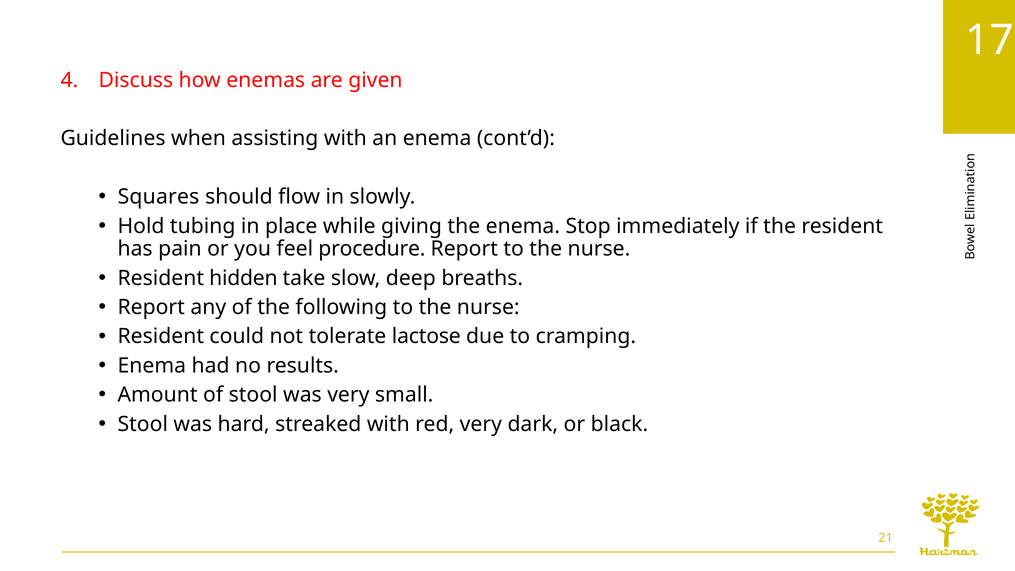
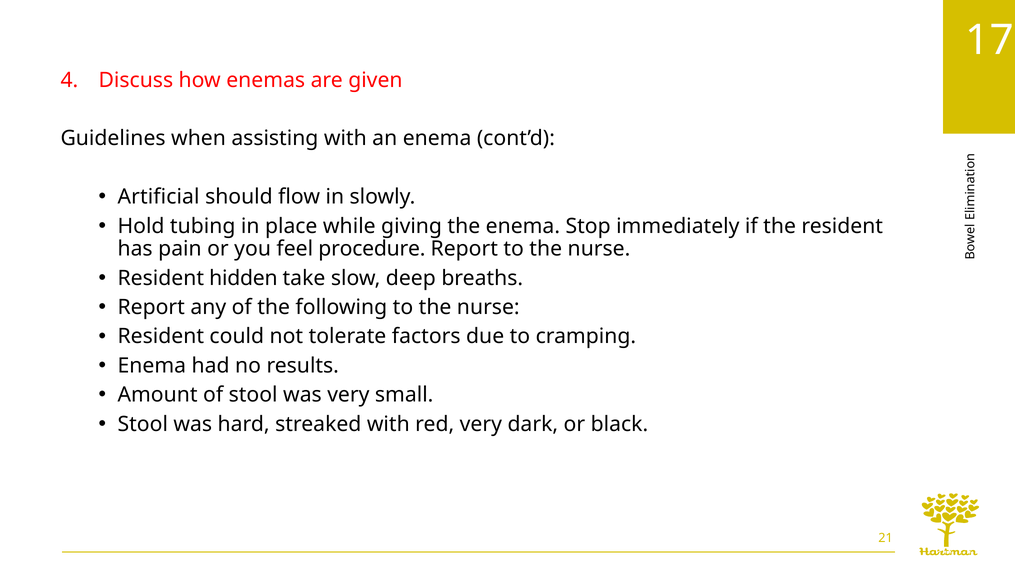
Squares: Squares -> Artificial
lactose: lactose -> factors
